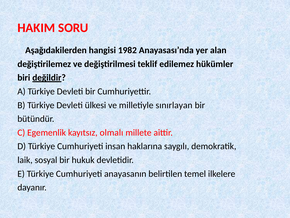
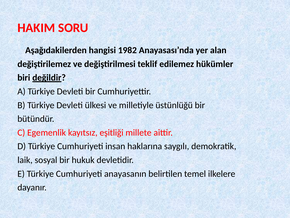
sınırlayan: sınırlayan -> üstünlüğü
olmalı: olmalı -> eşitliği
